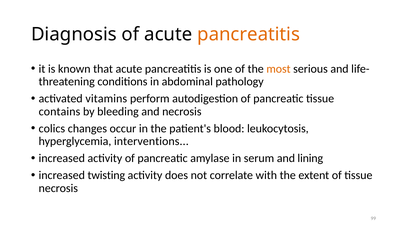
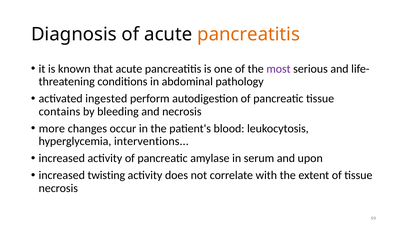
most colour: orange -> purple
vitamins: vitamins -> ingested
colics: colics -> more
lining: lining -> upon
